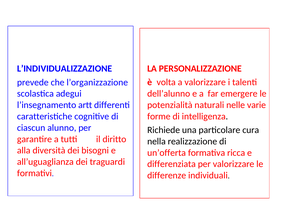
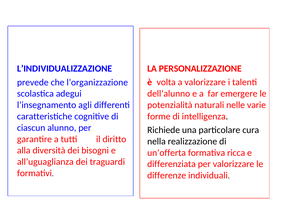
artt: artt -> agli
